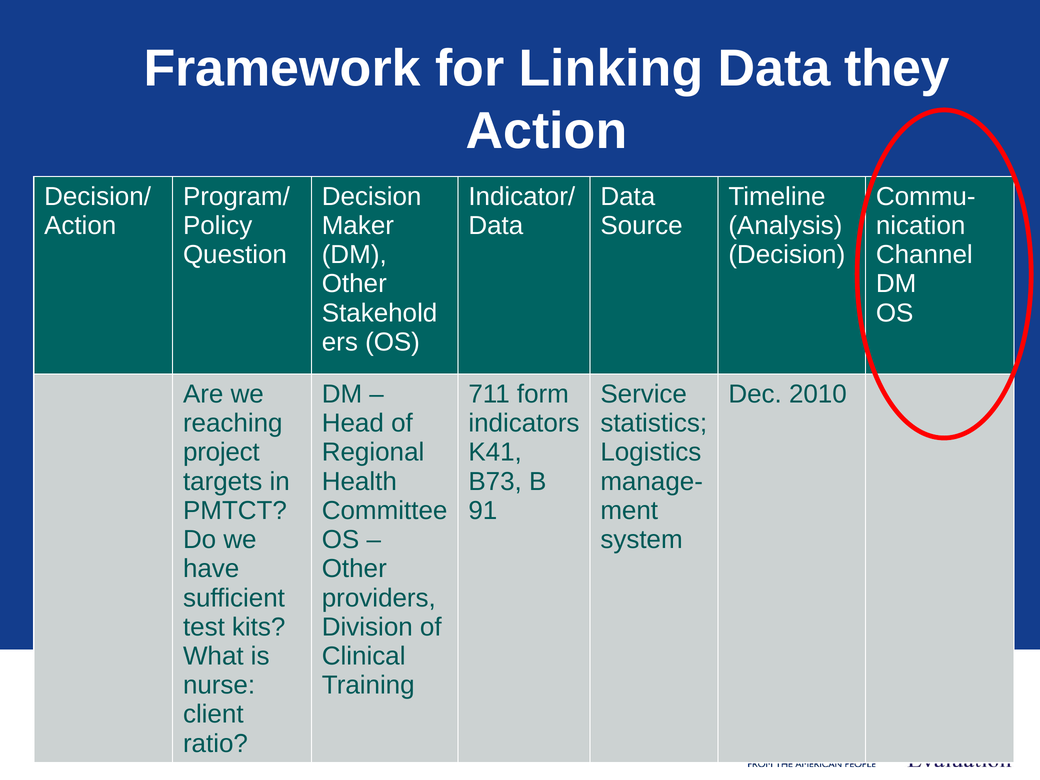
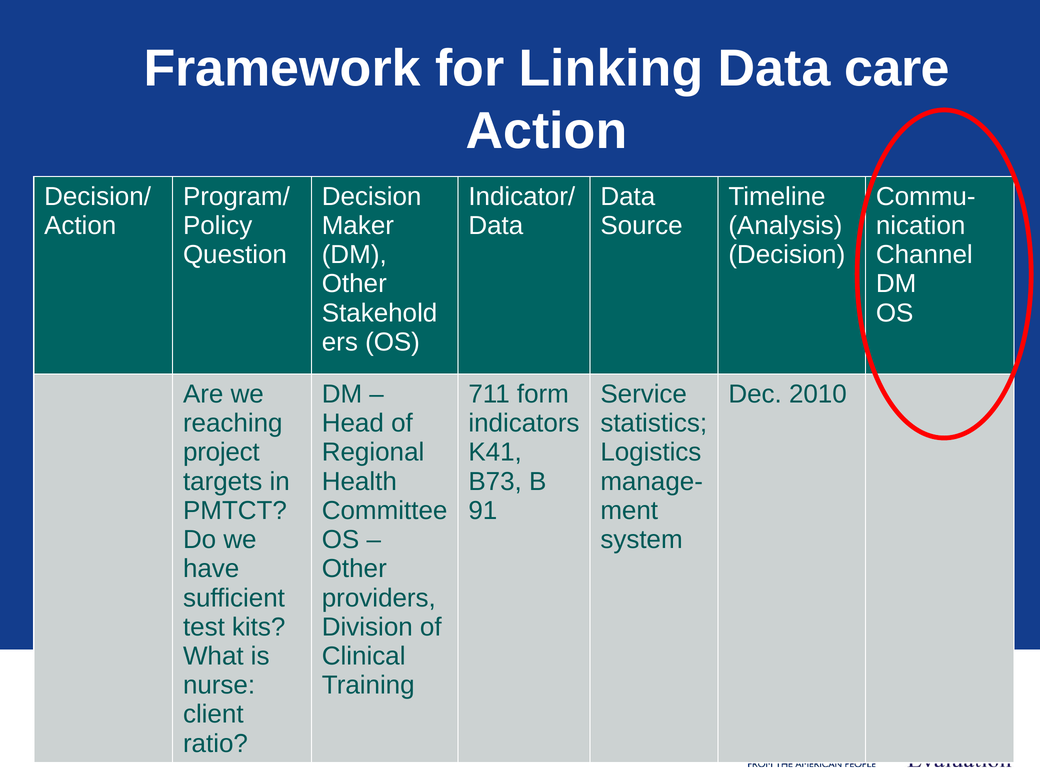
they: they -> care
